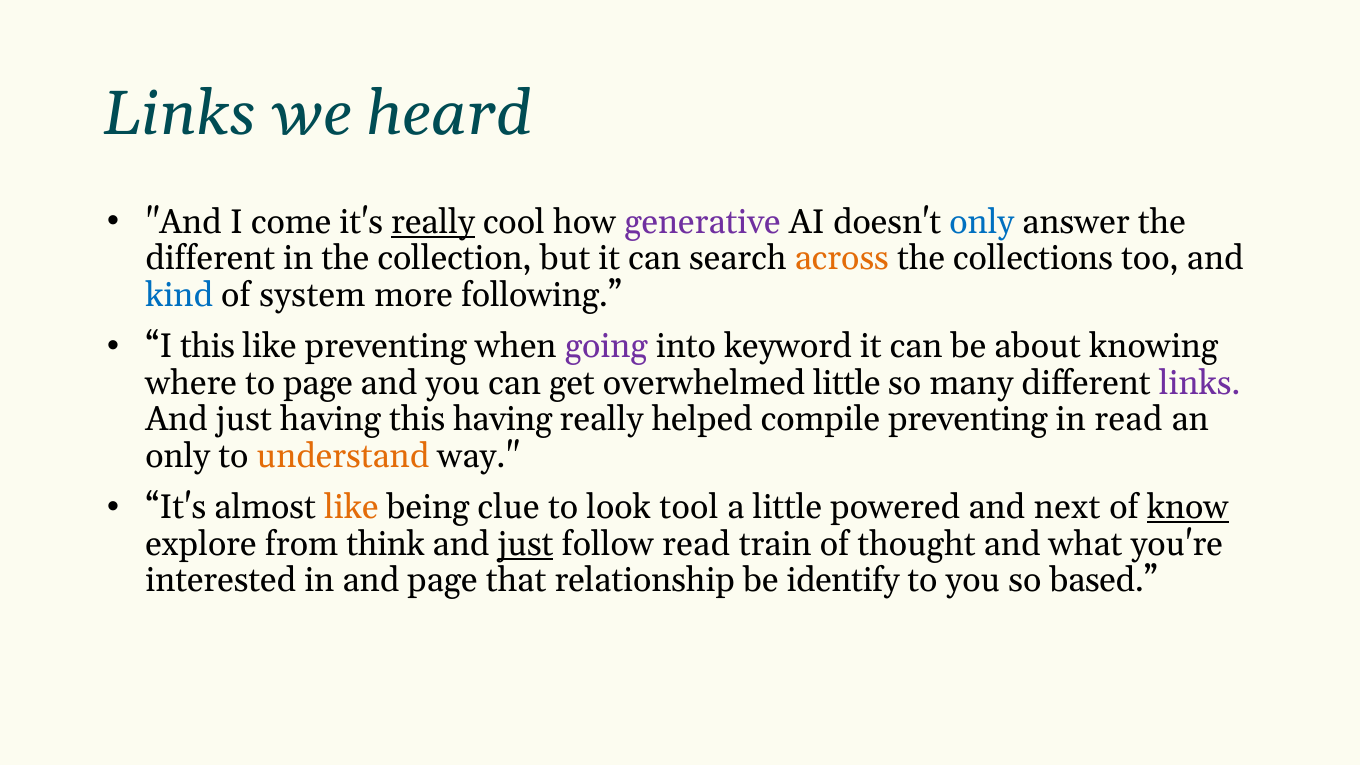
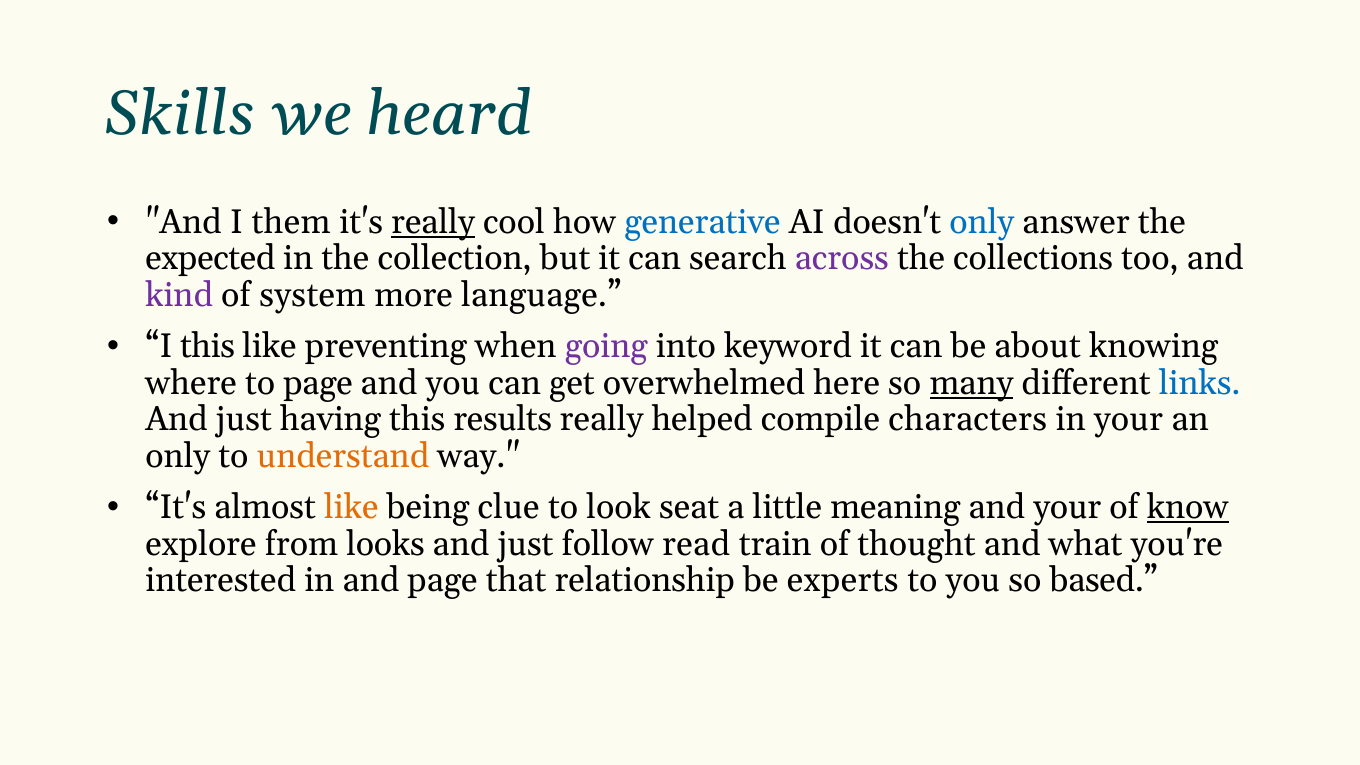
Links at (180, 114): Links -> Skills
come: come -> them
generative colour: purple -> blue
different at (210, 259): different -> expected
across colour: orange -> purple
kind colour: blue -> purple
following: following -> language
overwhelmed little: little -> here
many underline: none -> present
links at (1200, 383) colour: purple -> blue
this having: having -> results
compile preventing: preventing -> characters
in read: read -> your
tool: tool -> seat
powered: powered -> meaning
and next: next -> your
think: think -> looks
just at (526, 544) underline: present -> none
identify: identify -> experts
